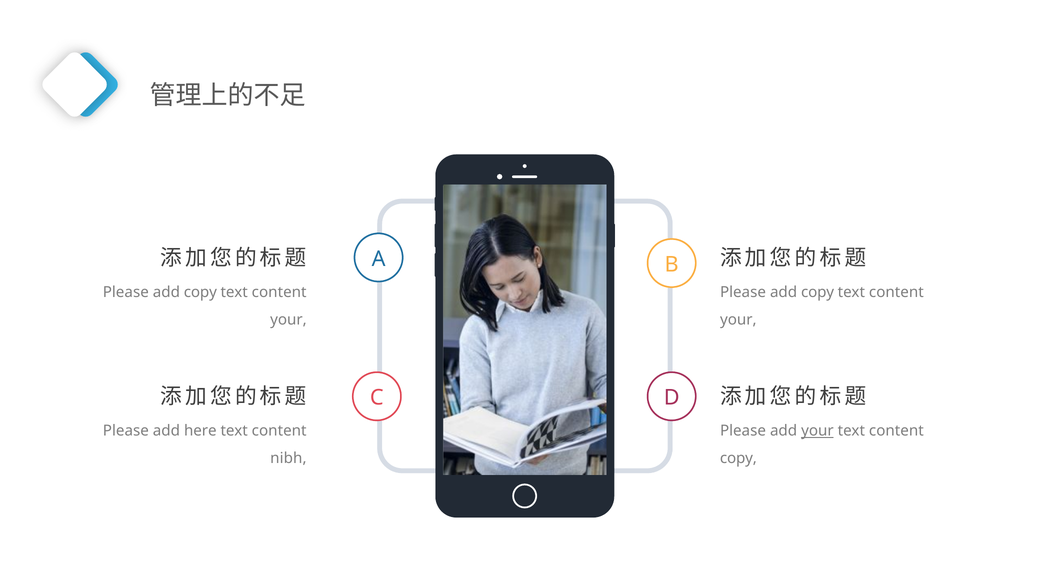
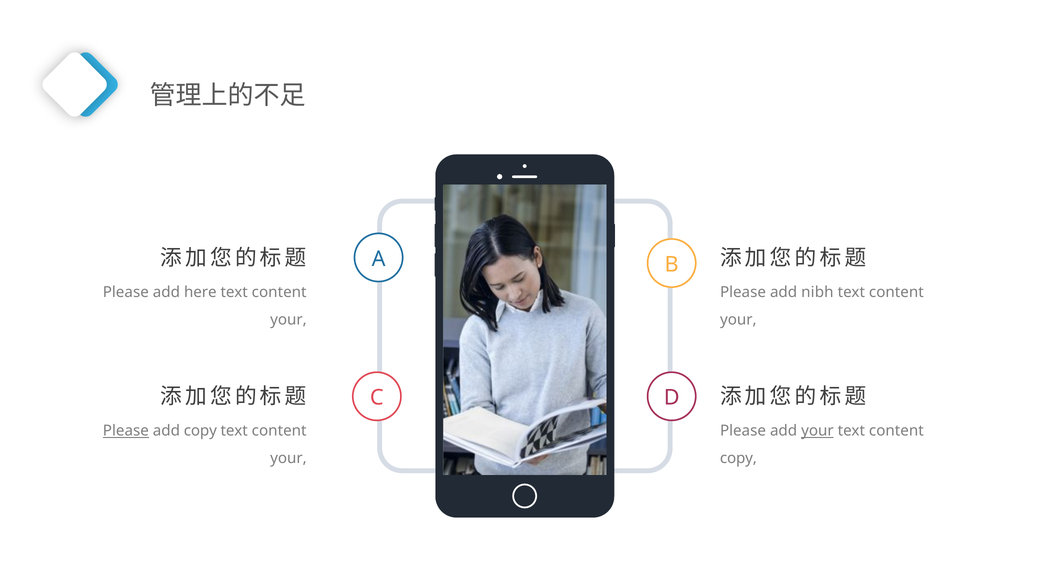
copy at (200, 292): copy -> here
copy at (818, 292): copy -> nibh
Please at (126, 431) underline: none -> present
add here: here -> copy
nibh at (288, 458): nibh -> your
